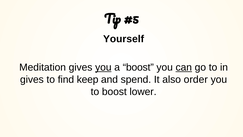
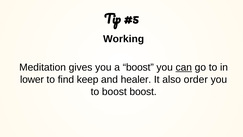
Yourself: Yourself -> Working
you at (103, 67) underline: present -> none
gives at (32, 79): gives -> lower
spend: spend -> healer
boost lower: lower -> boost
